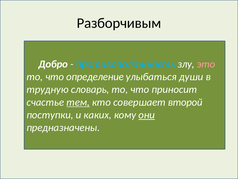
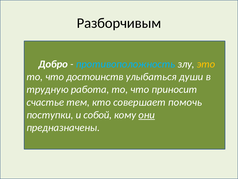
это colour: pink -> yellow
определение: определение -> достоинств
словарь: словарь -> работа
тем underline: present -> none
второй: второй -> помочь
каких: каких -> собой
